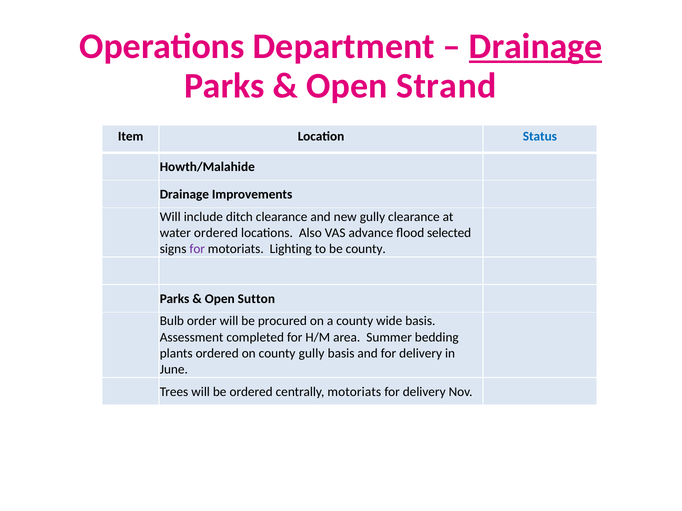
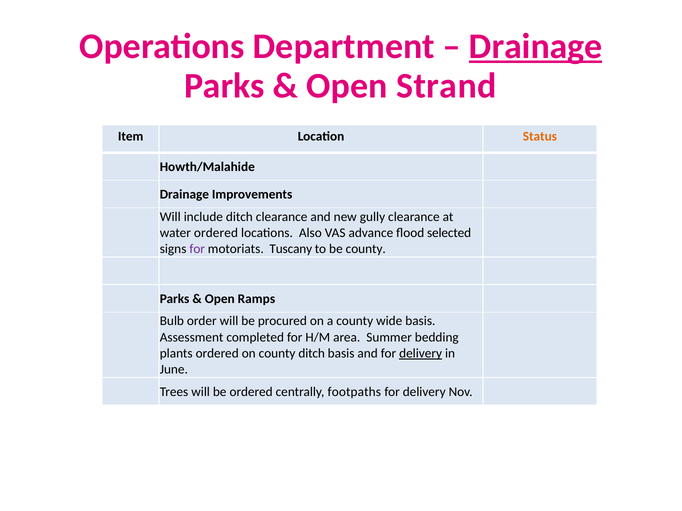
Status colour: blue -> orange
Lighting: Lighting -> Tuscany
Sutton: Sutton -> Ramps
county gully: gully -> ditch
delivery at (421, 354) underline: none -> present
centrally motoriats: motoriats -> footpaths
